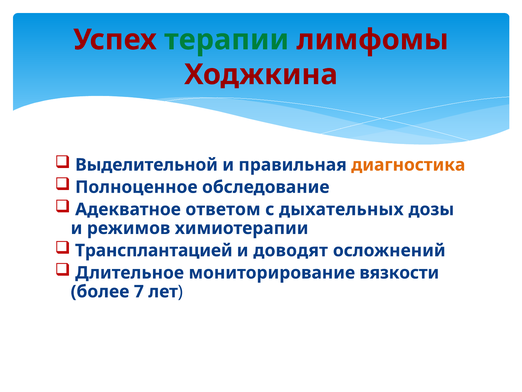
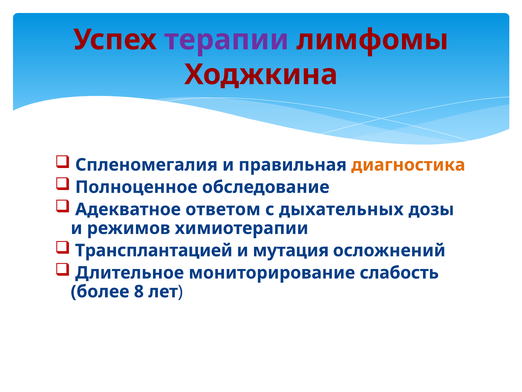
терапии colour: green -> purple
Выделительной: Выделительной -> Спленомегалия
доводят: доводят -> мутация
вязкости: вязкости -> слабость
7: 7 -> 8
